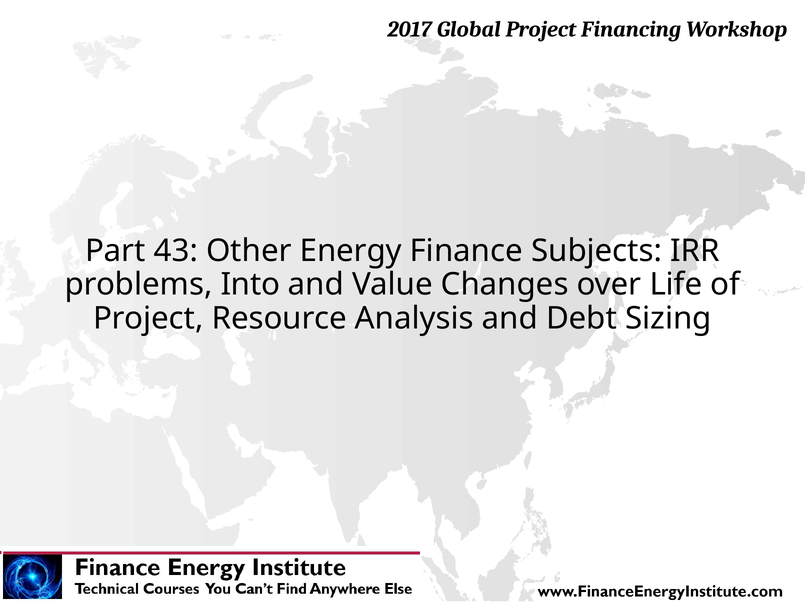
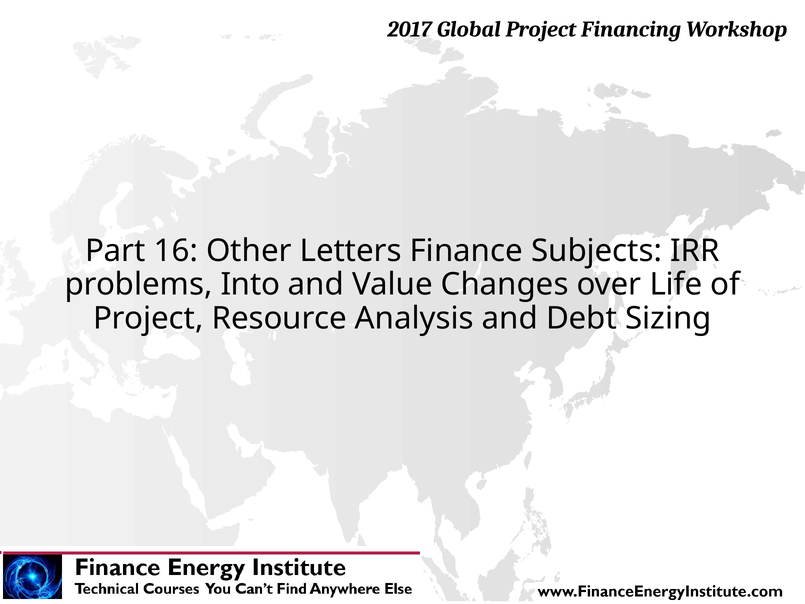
43: 43 -> 16
Energy: Energy -> Letters
